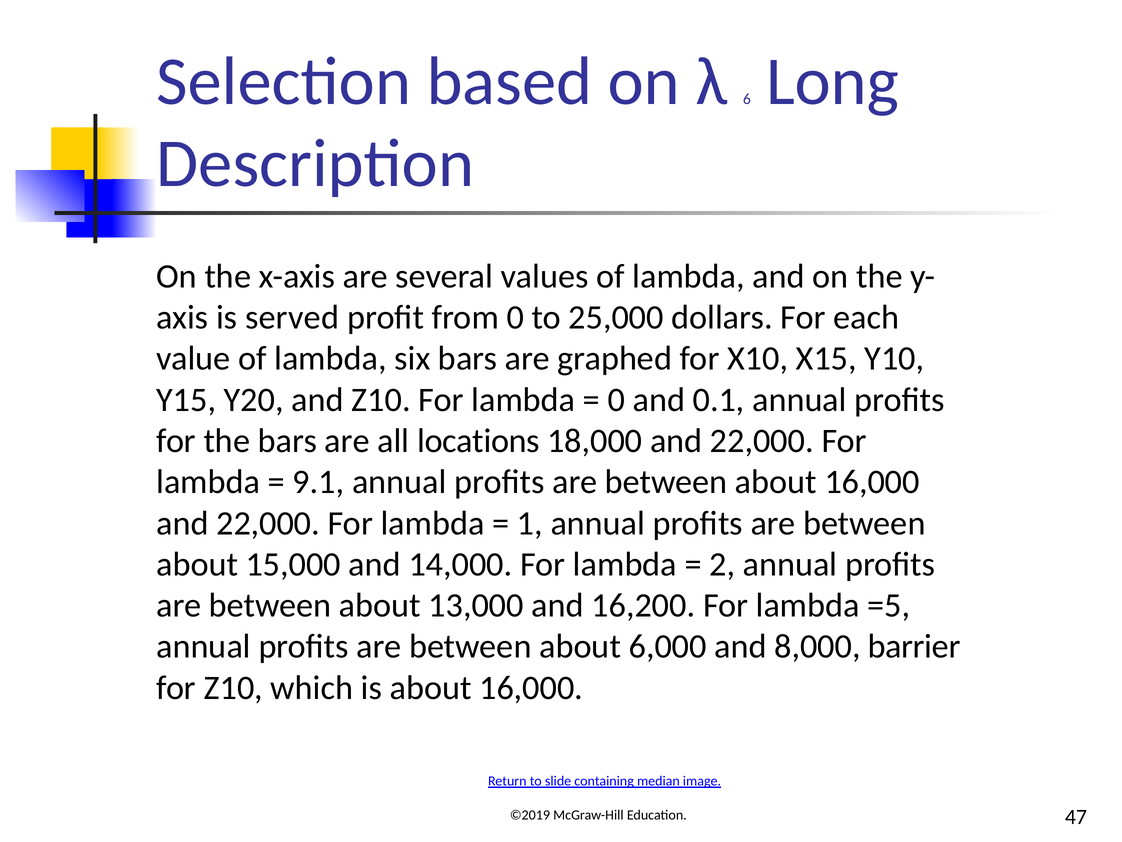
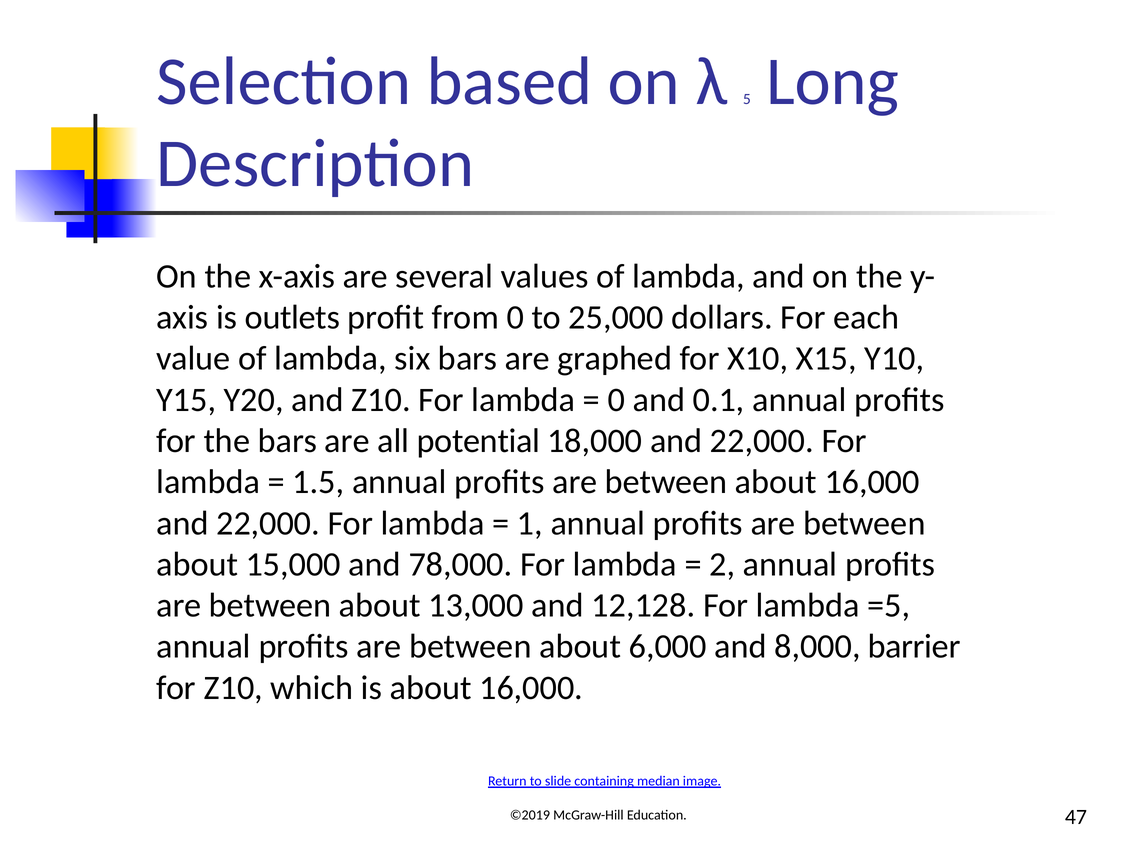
6: 6 -> 5
served: served -> outlets
locations: locations -> potential
9.1: 9.1 -> 1.5
14,000: 14,000 -> 78,000
16,200: 16,200 -> 12,128
